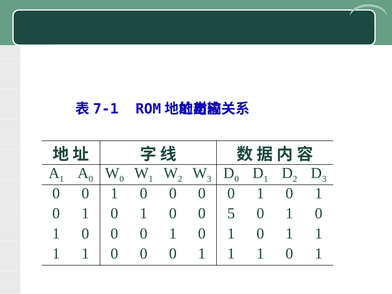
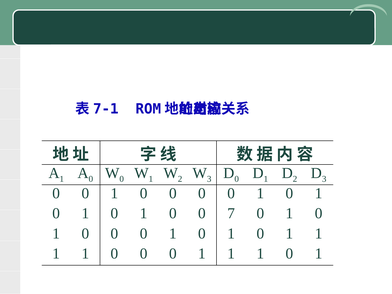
5: 5 -> 7
